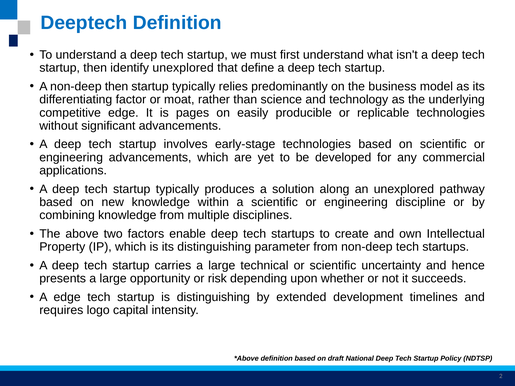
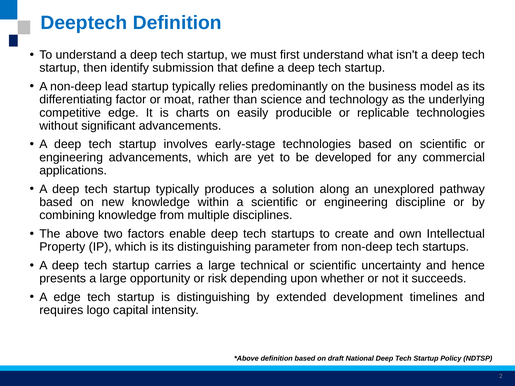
identify unexplored: unexplored -> submission
non-deep then: then -> lead
pages: pages -> charts
